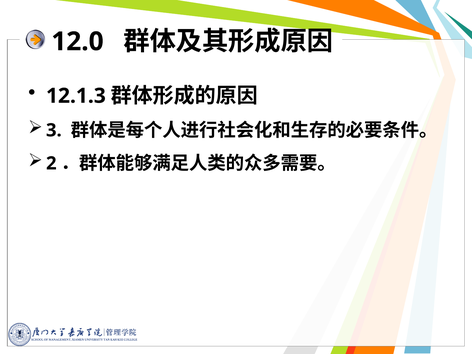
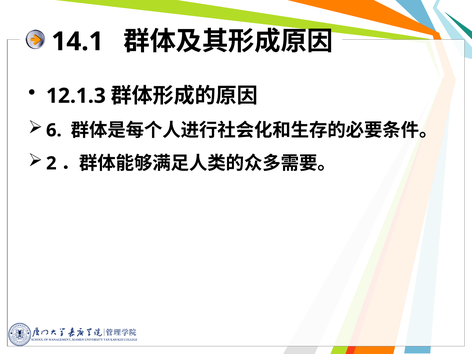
12.0: 12.0 -> 14.1
3: 3 -> 6
